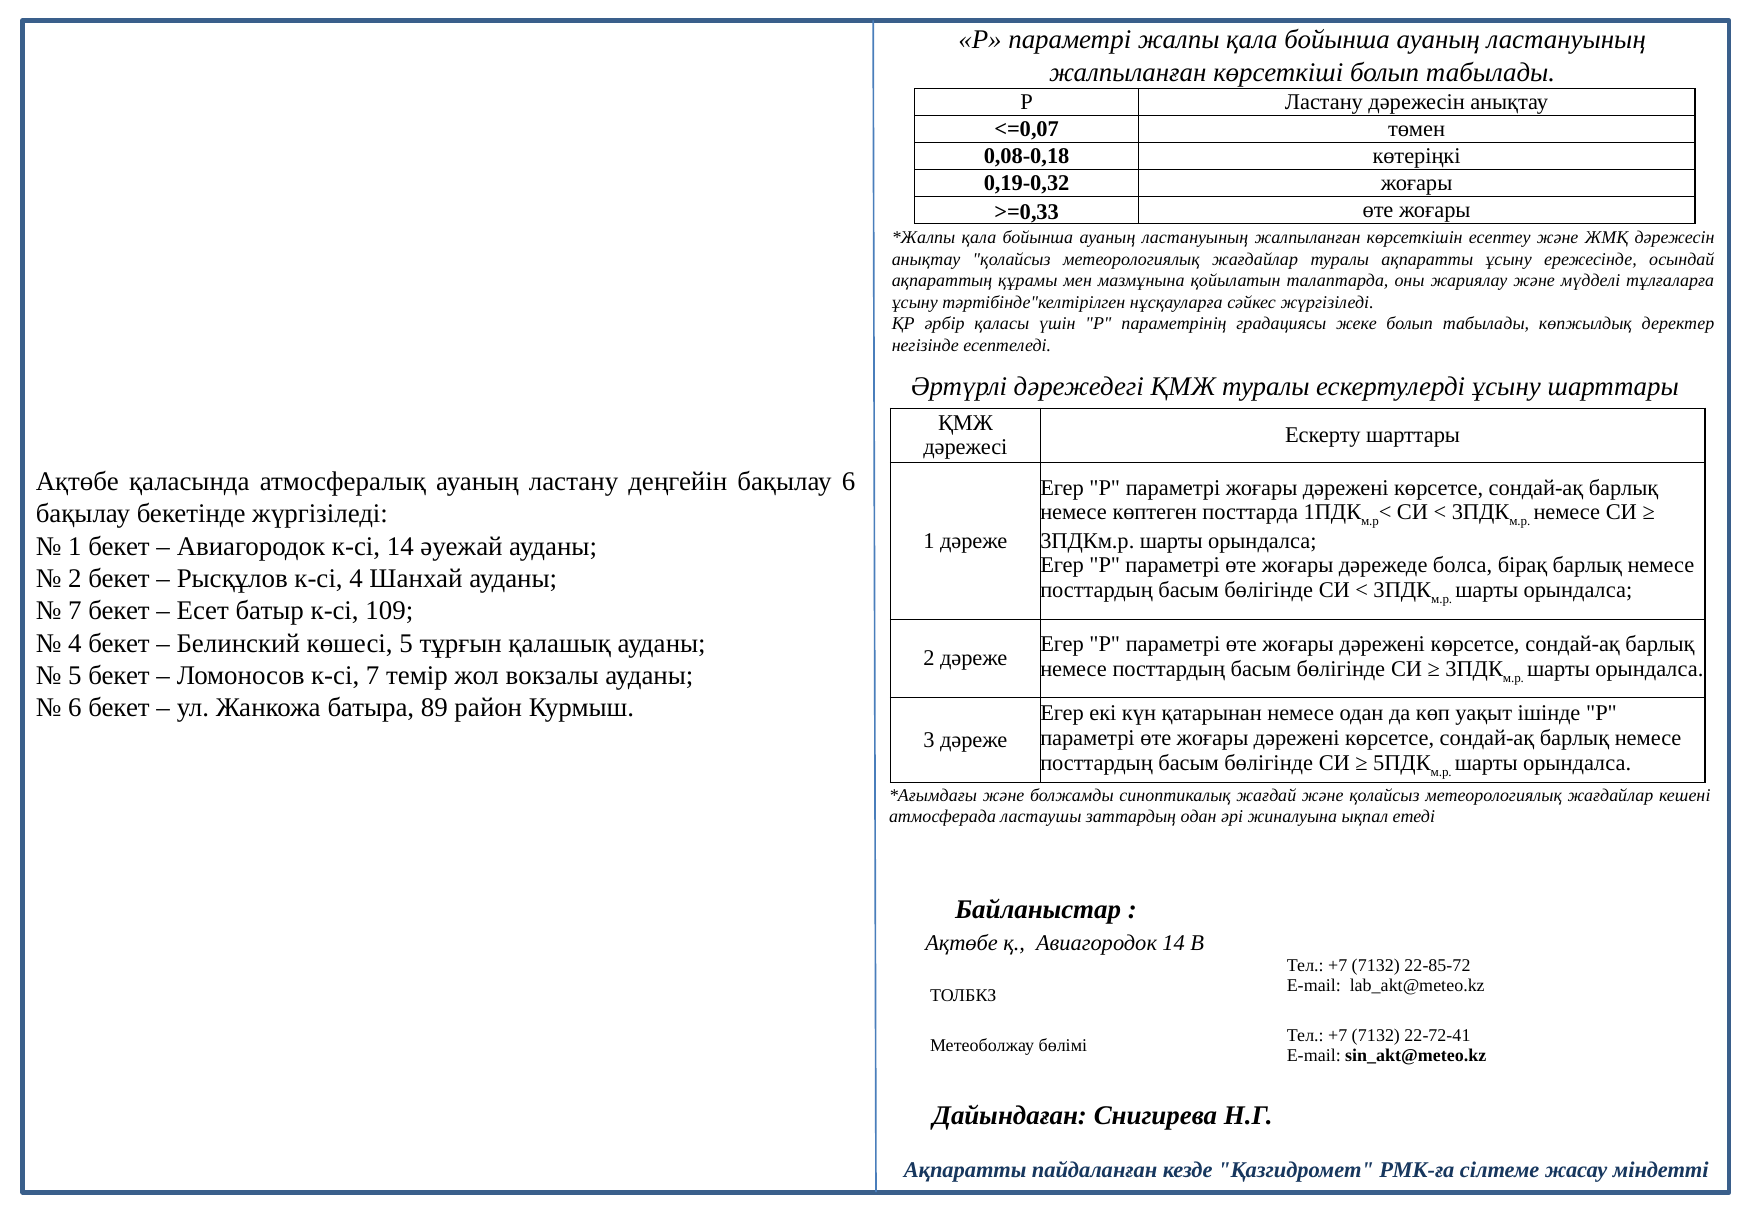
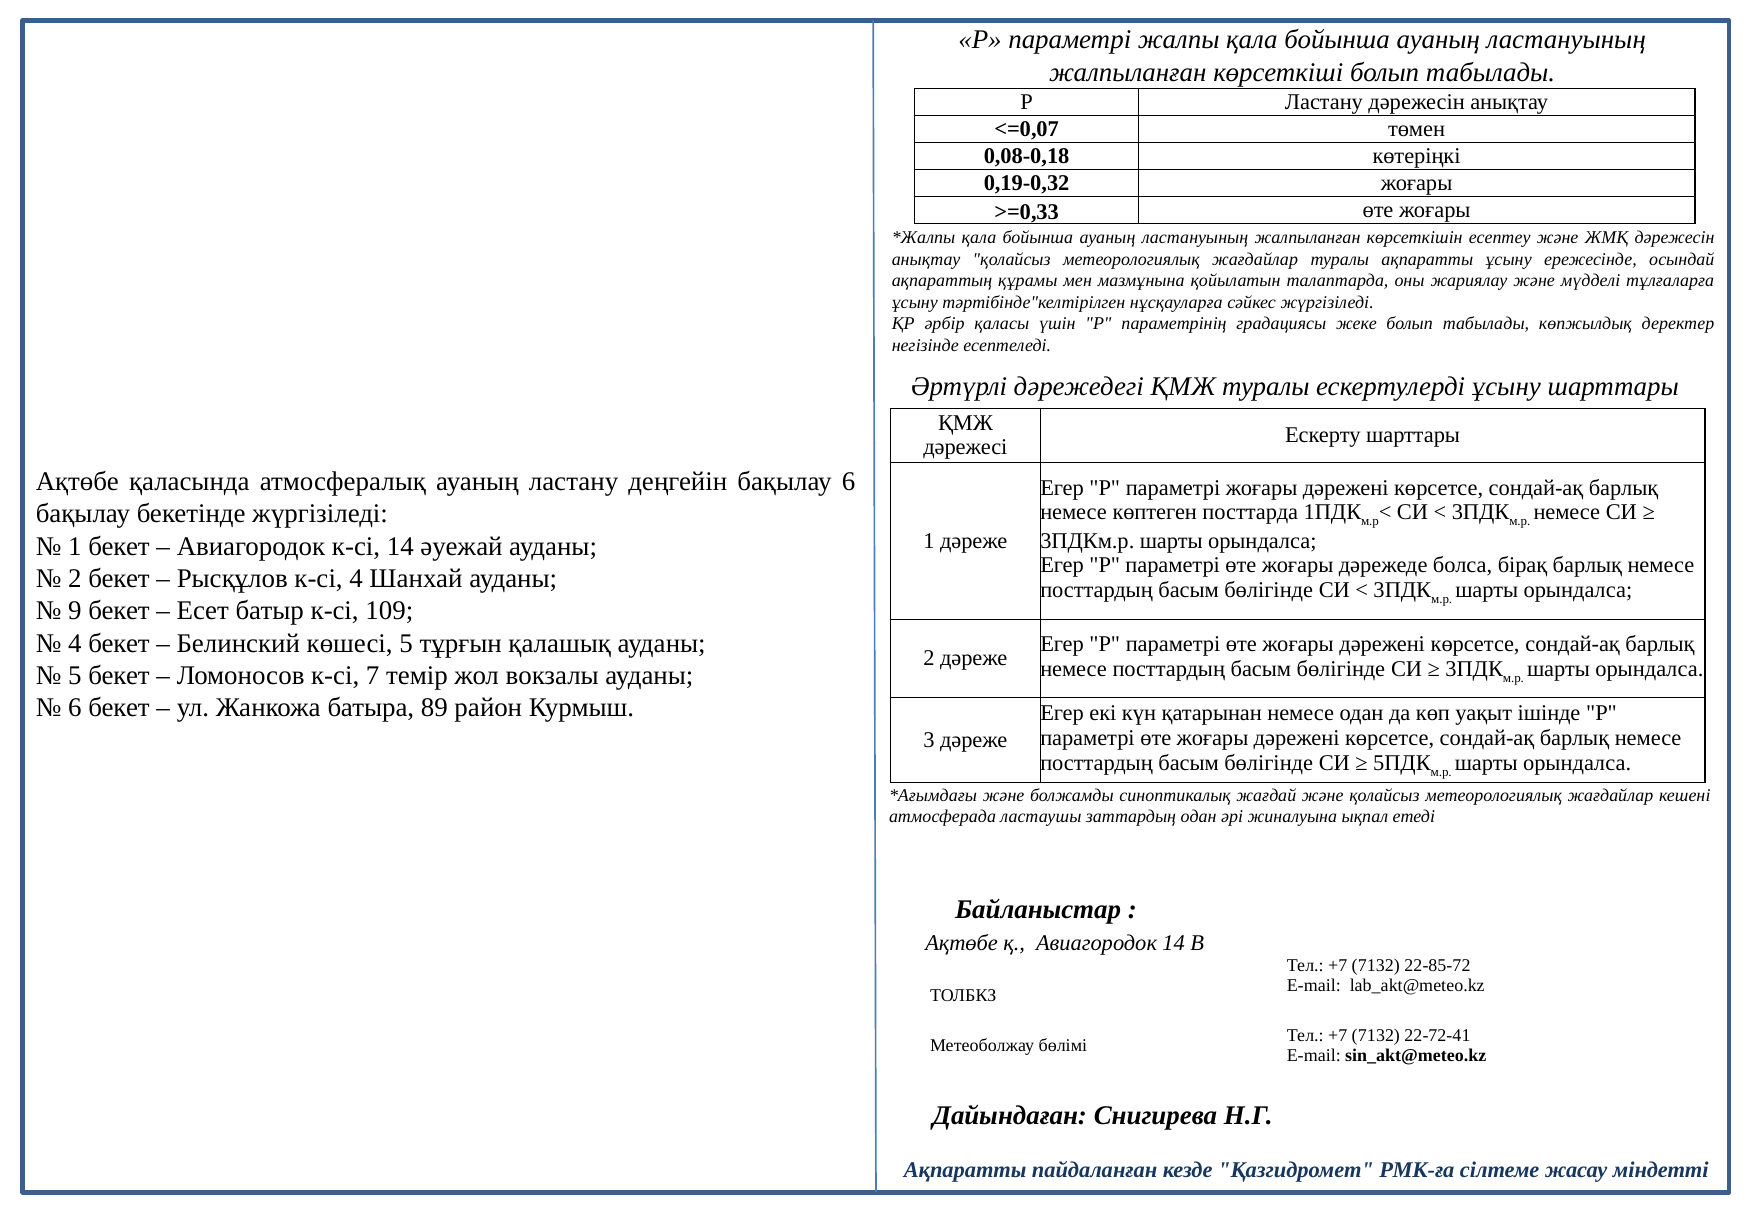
7 at (75, 611): 7 -> 9
